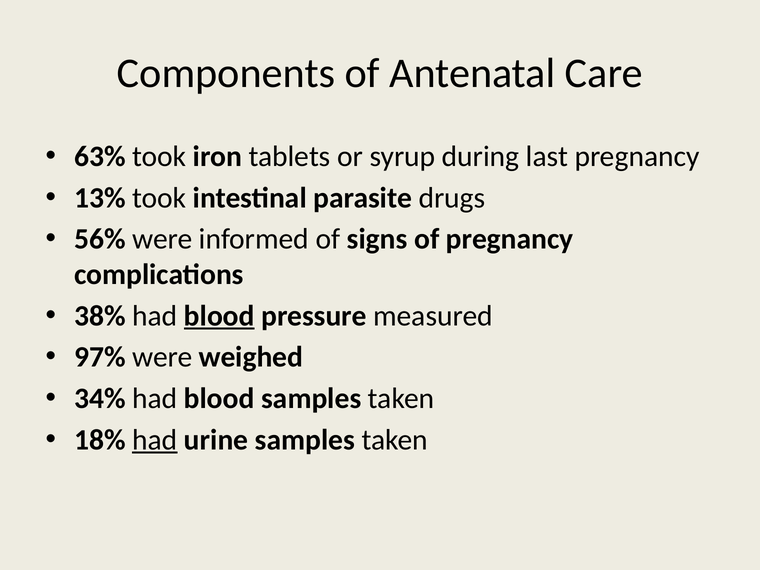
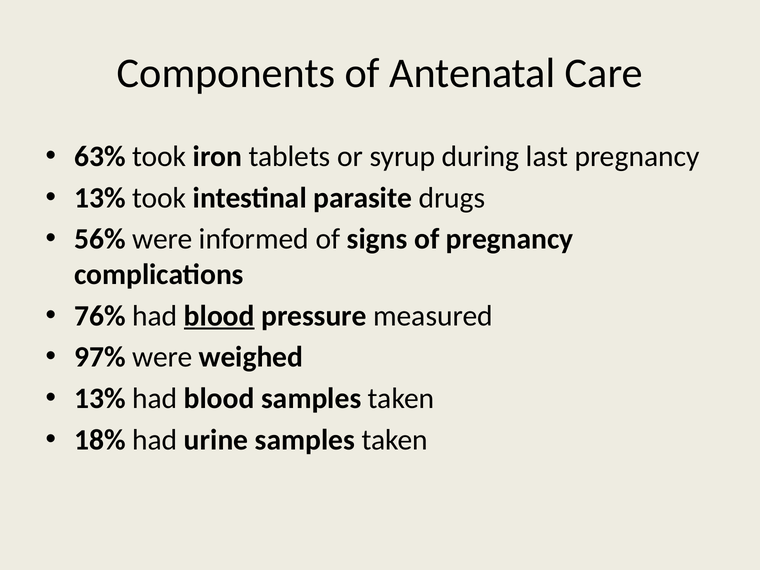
38%: 38% -> 76%
34% at (100, 399): 34% -> 13%
had at (155, 440) underline: present -> none
